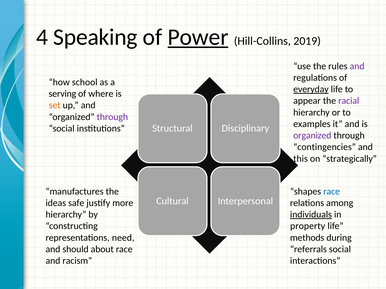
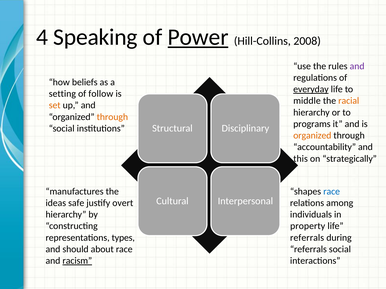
2019: 2019 -> 2008
school: school -> beliefs
serving: serving -> setting
where: where -> follow
appear: appear -> middle
racial colour: purple -> orange
through at (112, 117) colour: purple -> orange
examples: examples -> programs
organized at (312, 136) colour: purple -> orange
contingencies: contingencies -> accountability
more: more -> overt
individuals underline: present -> none
need: need -> types
methods at (307, 238): methods -> referrals
racism underline: none -> present
